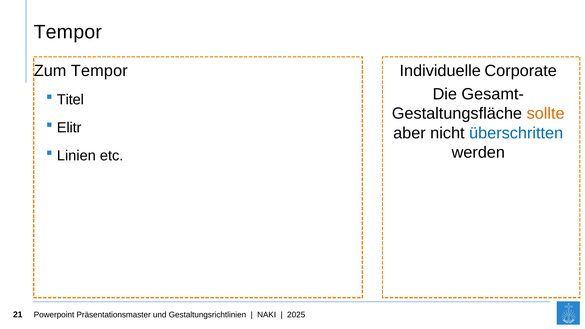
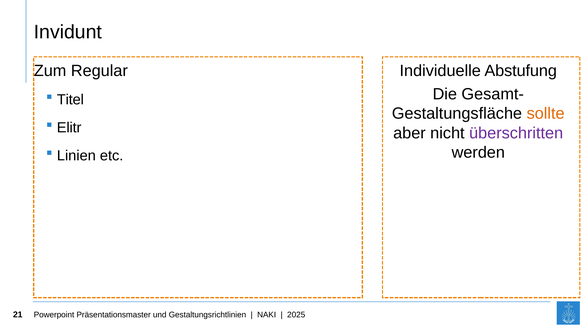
Tempor at (68, 32): Tempor -> Invidunt
Zum Tempor: Tempor -> Regular
Corporate: Corporate -> Abstufung
überschritten colour: blue -> purple
